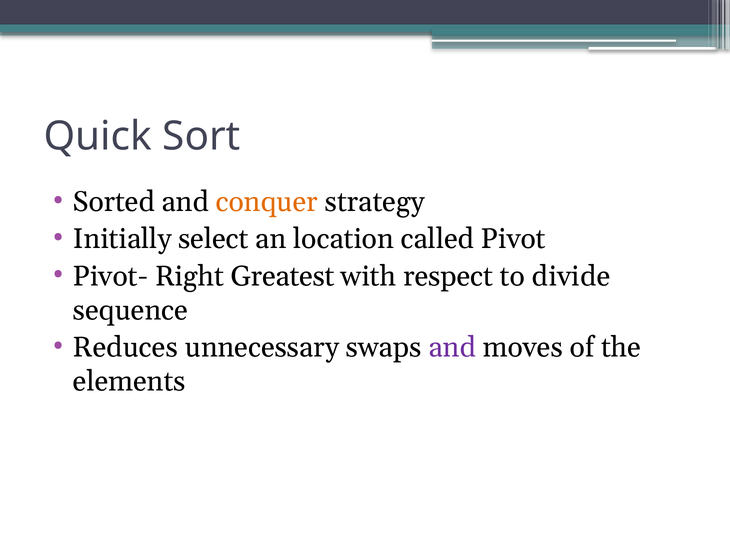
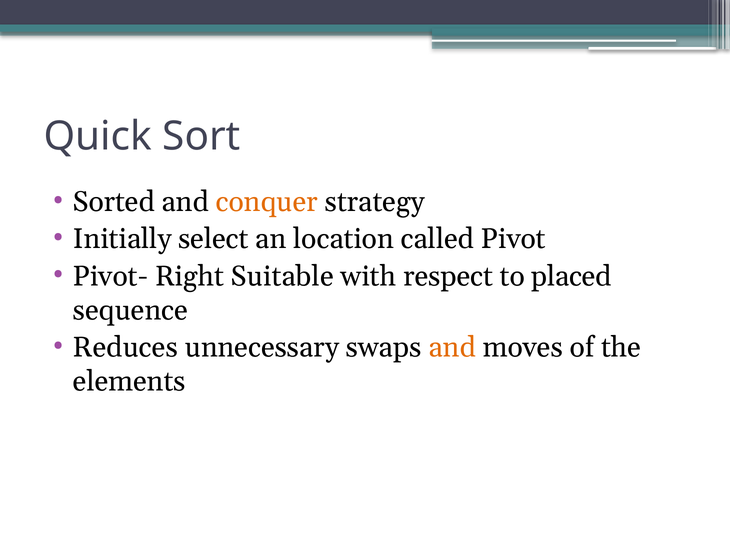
Greatest: Greatest -> Suitable
divide: divide -> placed
and at (452, 348) colour: purple -> orange
